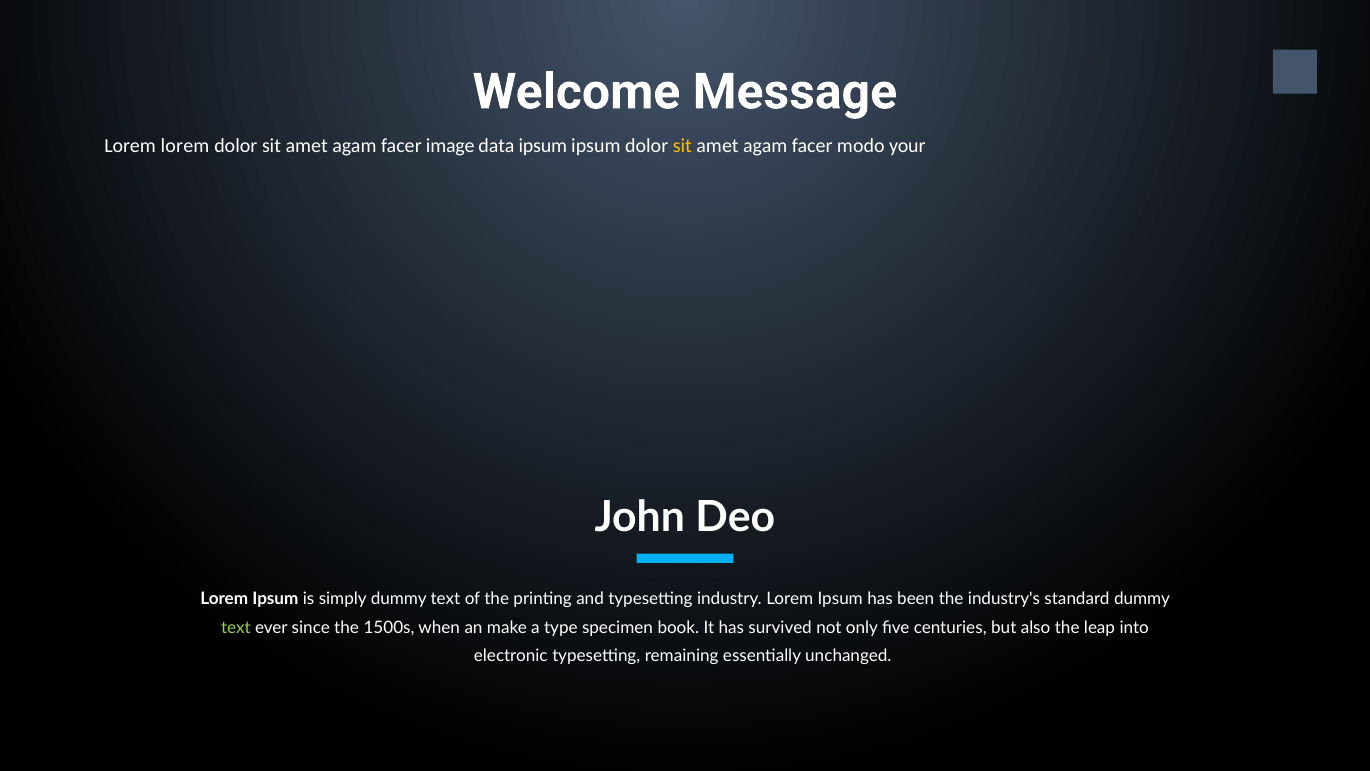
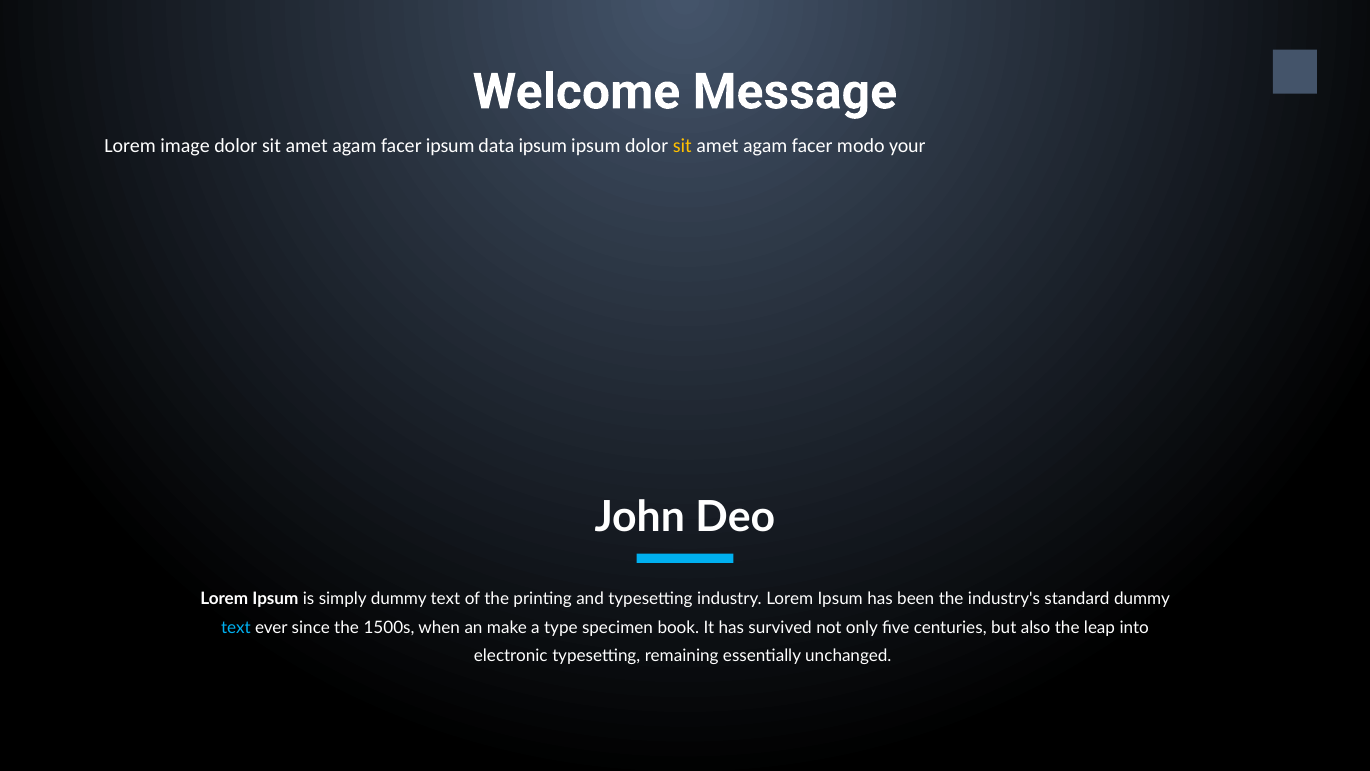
Lorem lorem: lorem -> image
facer image: image -> ipsum
text at (236, 627) colour: light green -> light blue
